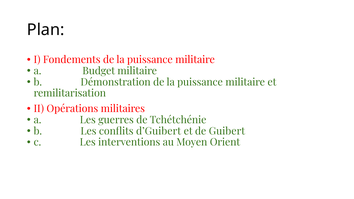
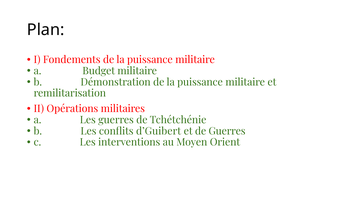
de Guibert: Guibert -> Guerres
